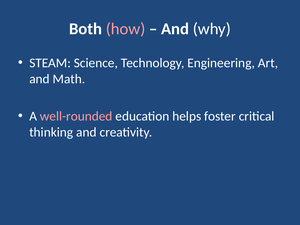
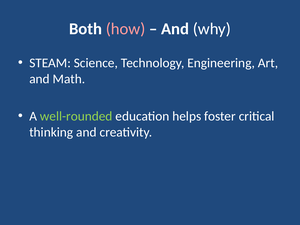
well-rounded colour: pink -> light green
